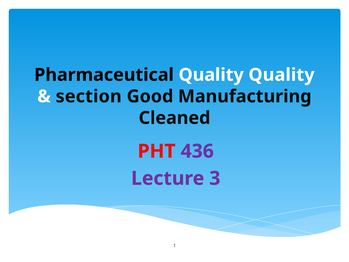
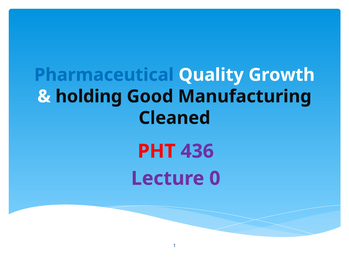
Pharmaceutical colour: black -> blue
Quality Quality: Quality -> Growth
section: section -> holding
3: 3 -> 0
